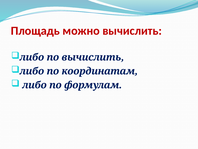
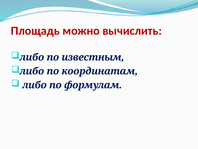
по вычислить: вычислить -> известным
